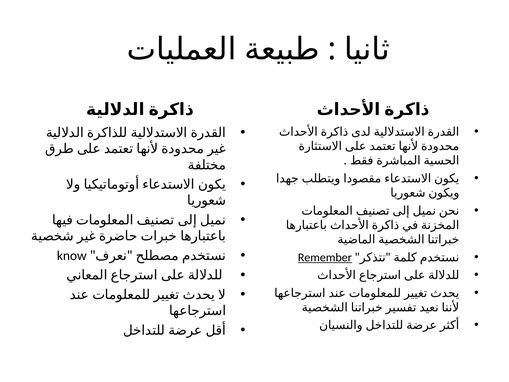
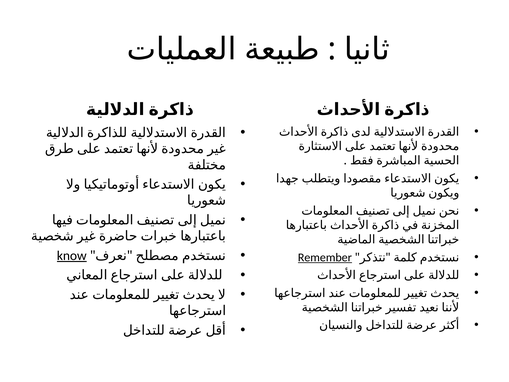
know underline: none -> present
